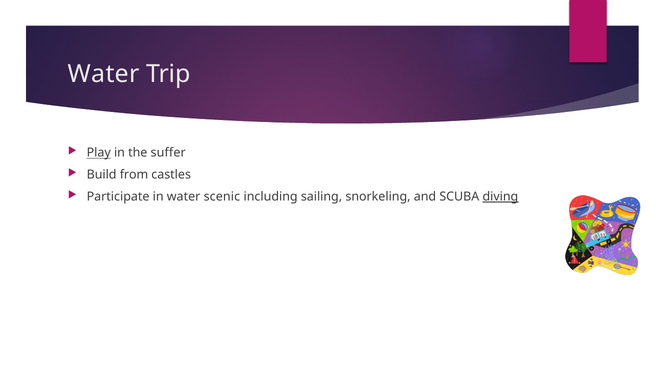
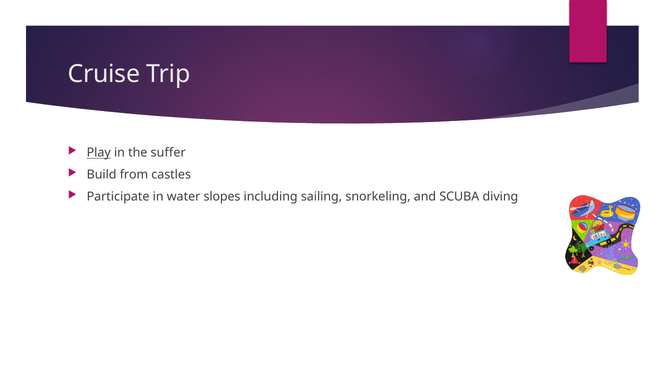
Water at (104, 74): Water -> Cruise
scenic: scenic -> slopes
diving underline: present -> none
